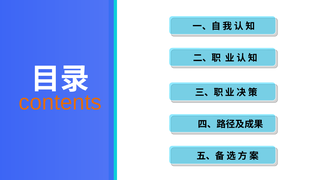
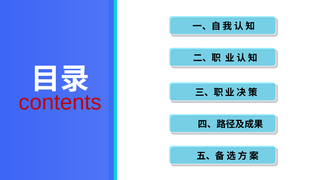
contents colour: orange -> red
